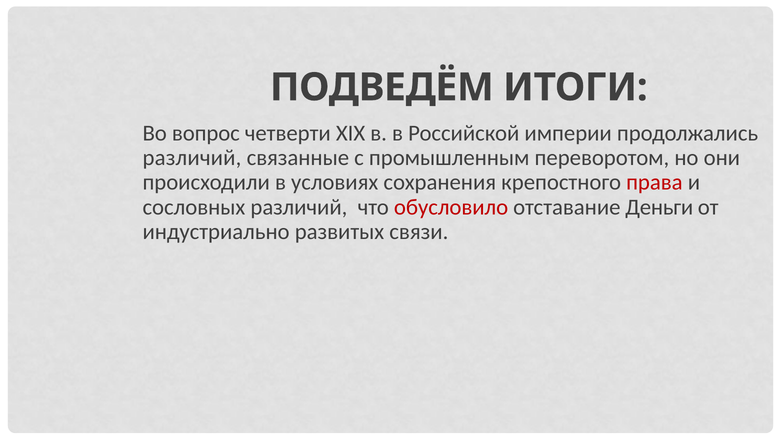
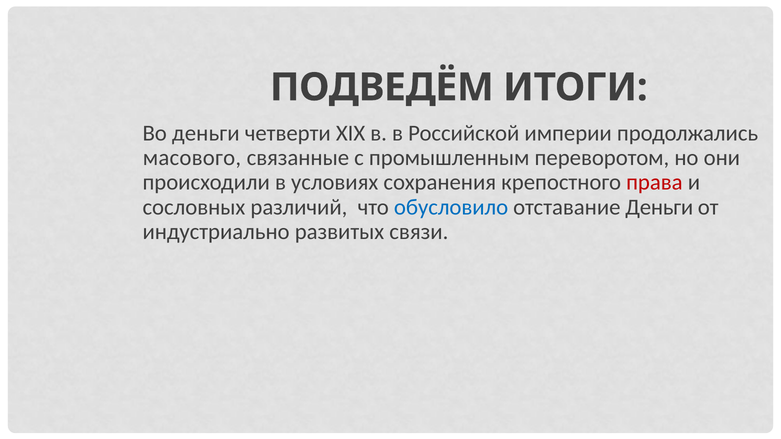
Во вопрос: вопрос -> деньги
различий at (192, 158): различий -> масового
обусловило colour: red -> blue
